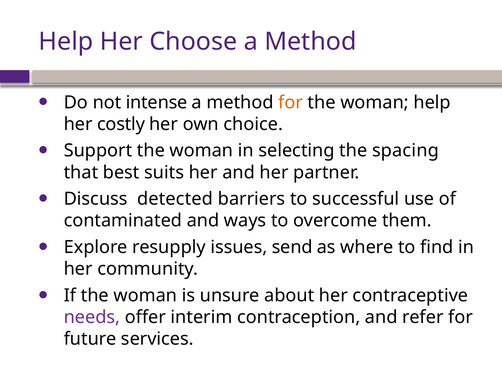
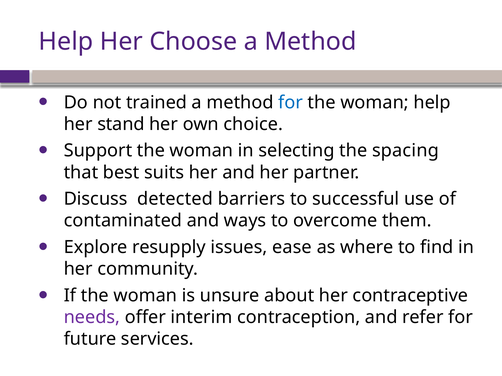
intense: intense -> trained
for at (291, 103) colour: orange -> blue
costly: costly -> stand
send: send -> ease
